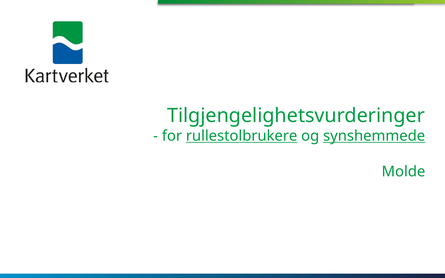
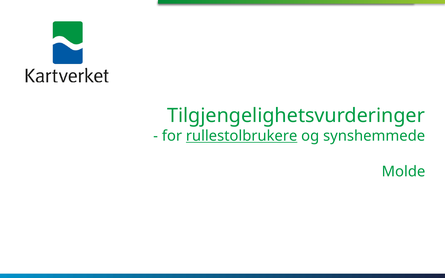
synshemmede underline: present -> none
